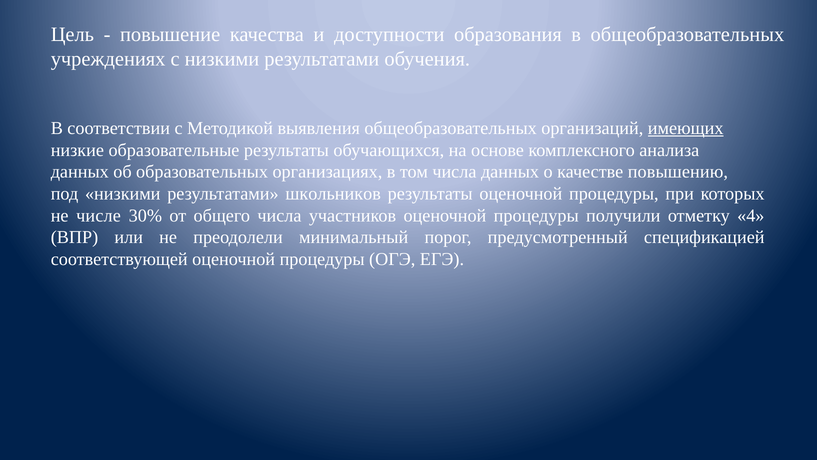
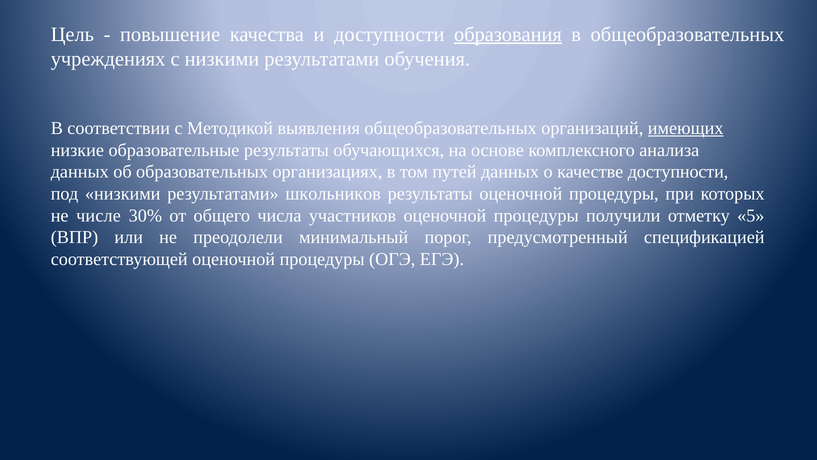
образования underline: none -> present
том числа: числа -> путей
качестве повышению: повышению -> доступности
4: 4 -> 5
